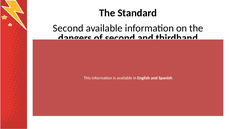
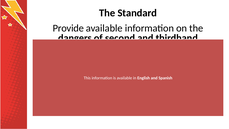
Second at (68, 28): Second -> Provide
